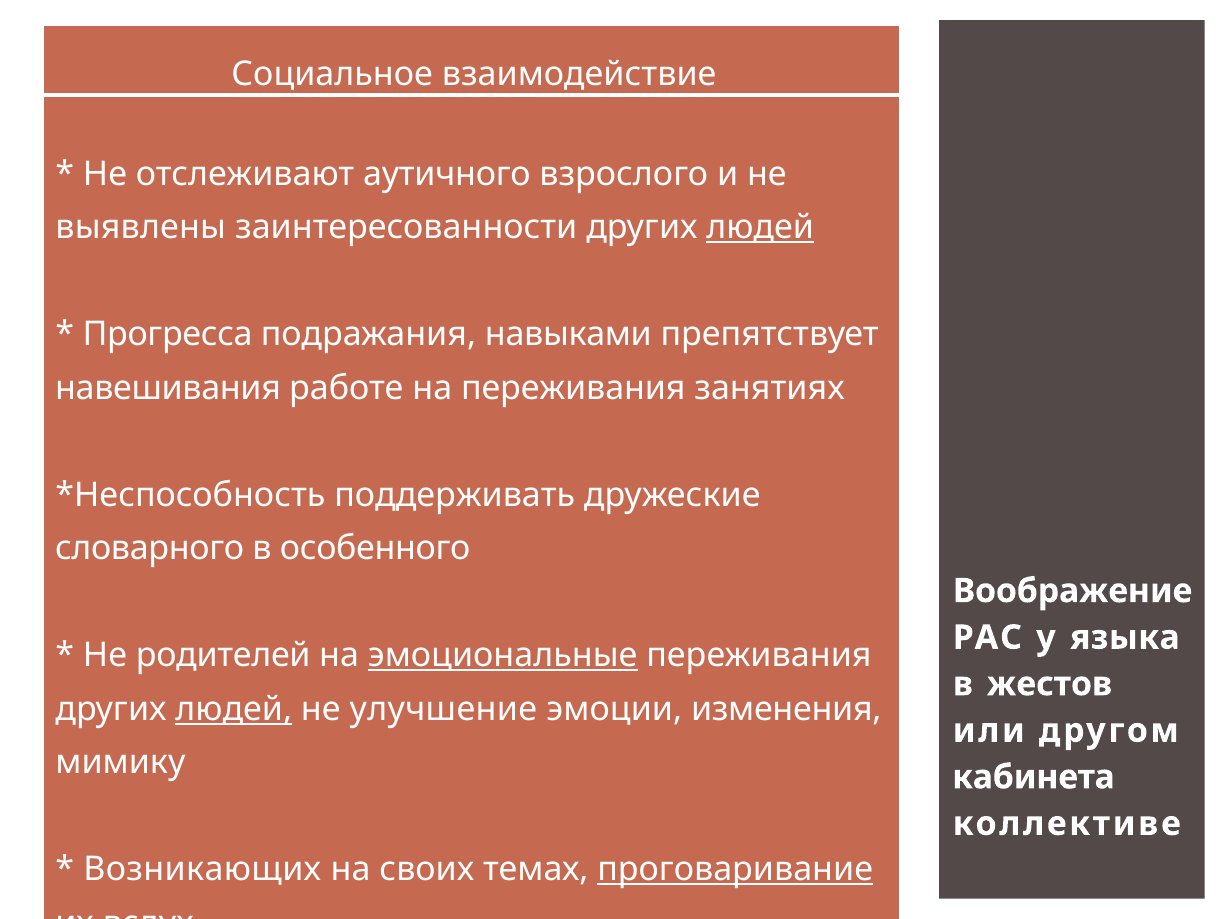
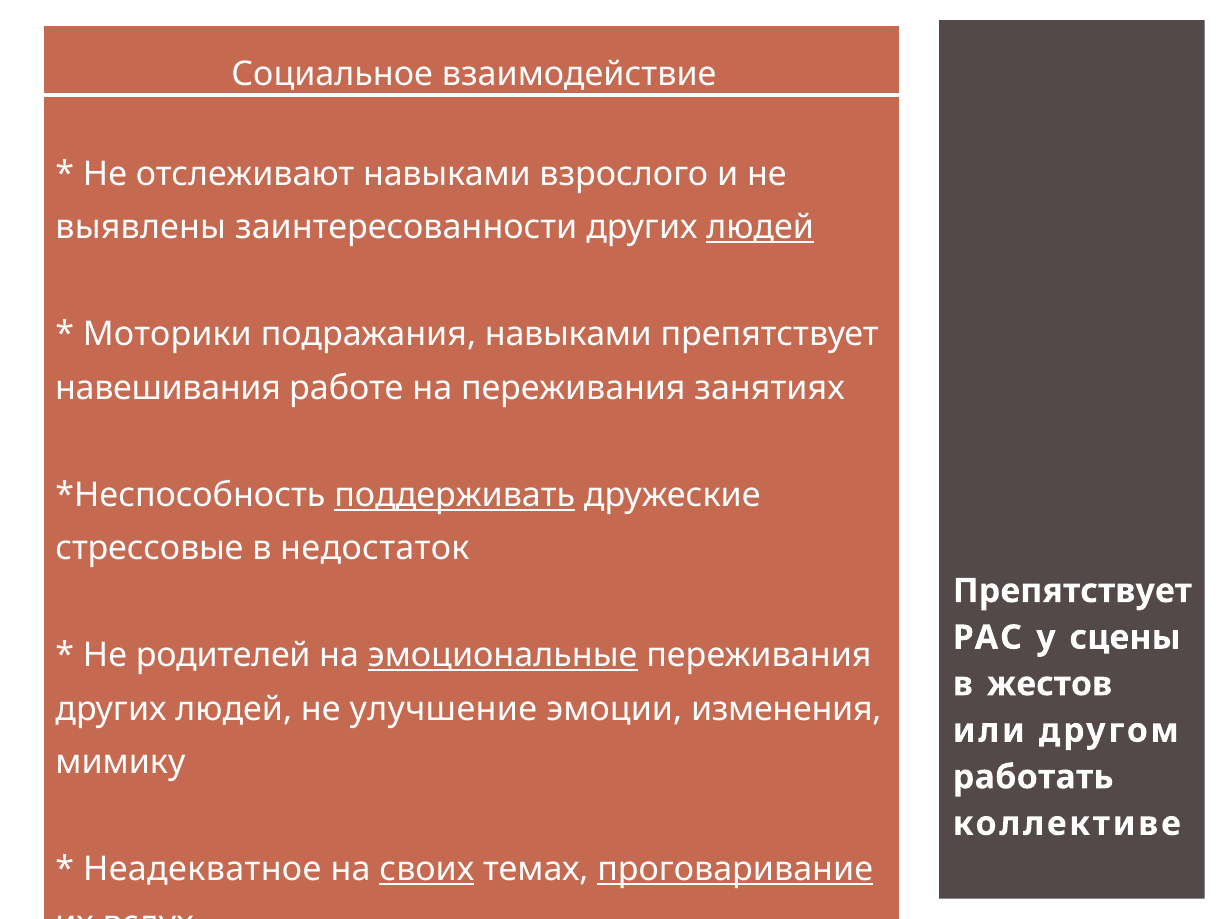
отслеживают аутичного: аутичного -> навыками
Прогресса: Прогресса -> Моторики
поддерживать underline: none -> present
словарного: словарного -> стрессовые
особенного: особенного -> недостаток
Воображение at (1073, 591): Воображение -> Препятствует
языка: языка -> сцены
людей at (234, 709) underline: present -> none
кабинета: кабинета -> работать
Возникающих: Возникающих -> Неадекватное
своих underline: none -> present
